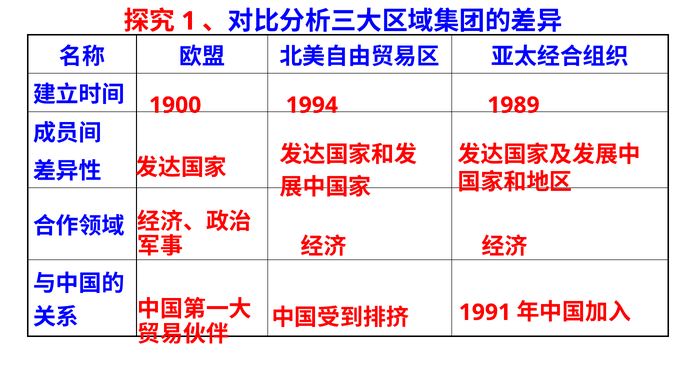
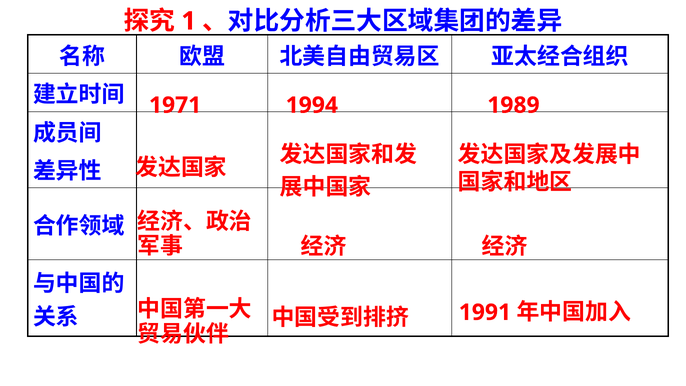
1900: 1900 -> 1971
